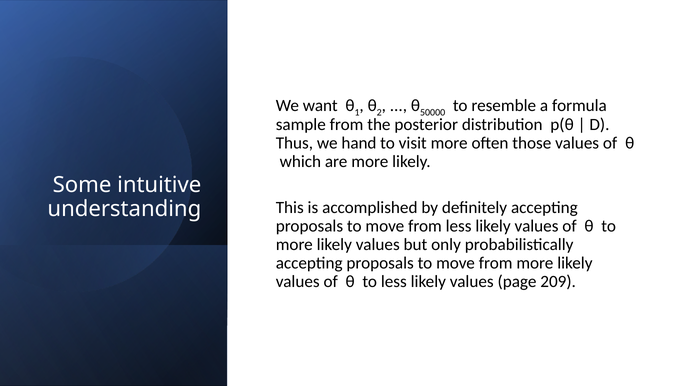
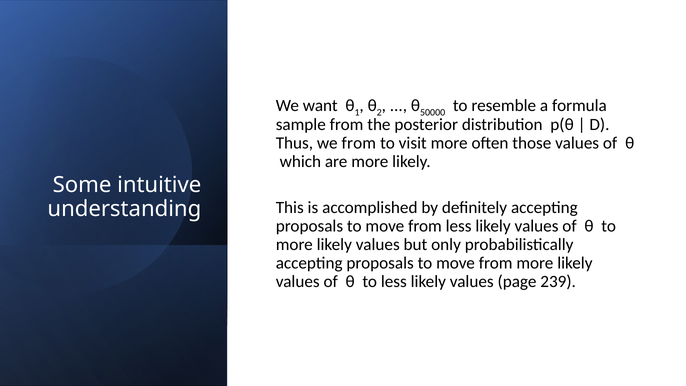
we hand: hand -> from
209: 209 -> 239
